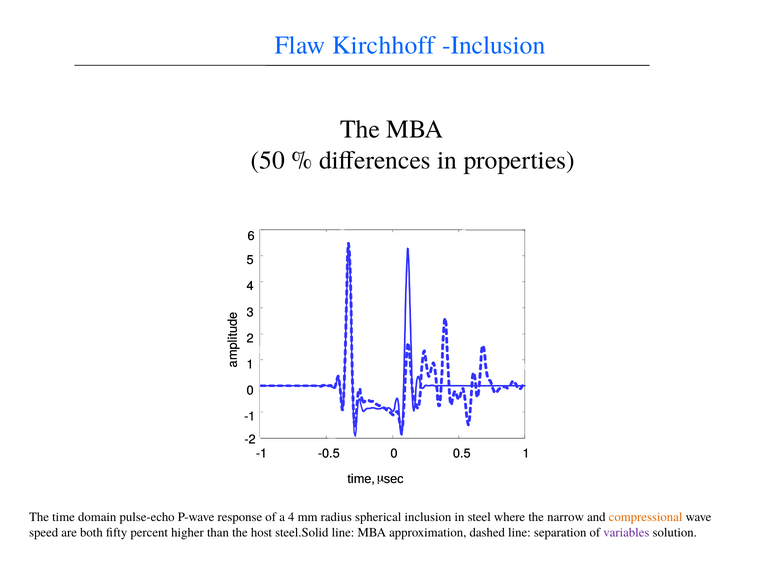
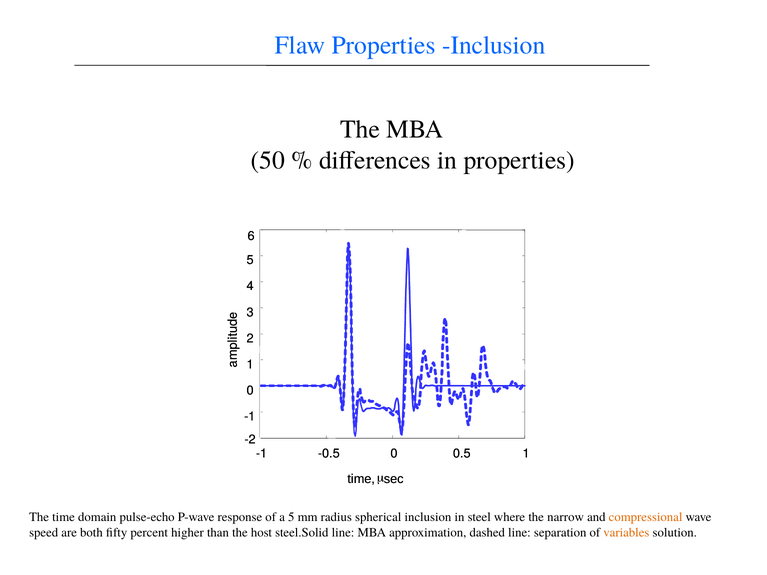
Flaw Kirchhoff: Kirchhoff -> Properties
a 4: 4 -> 5
variables colour: purple -> orange
